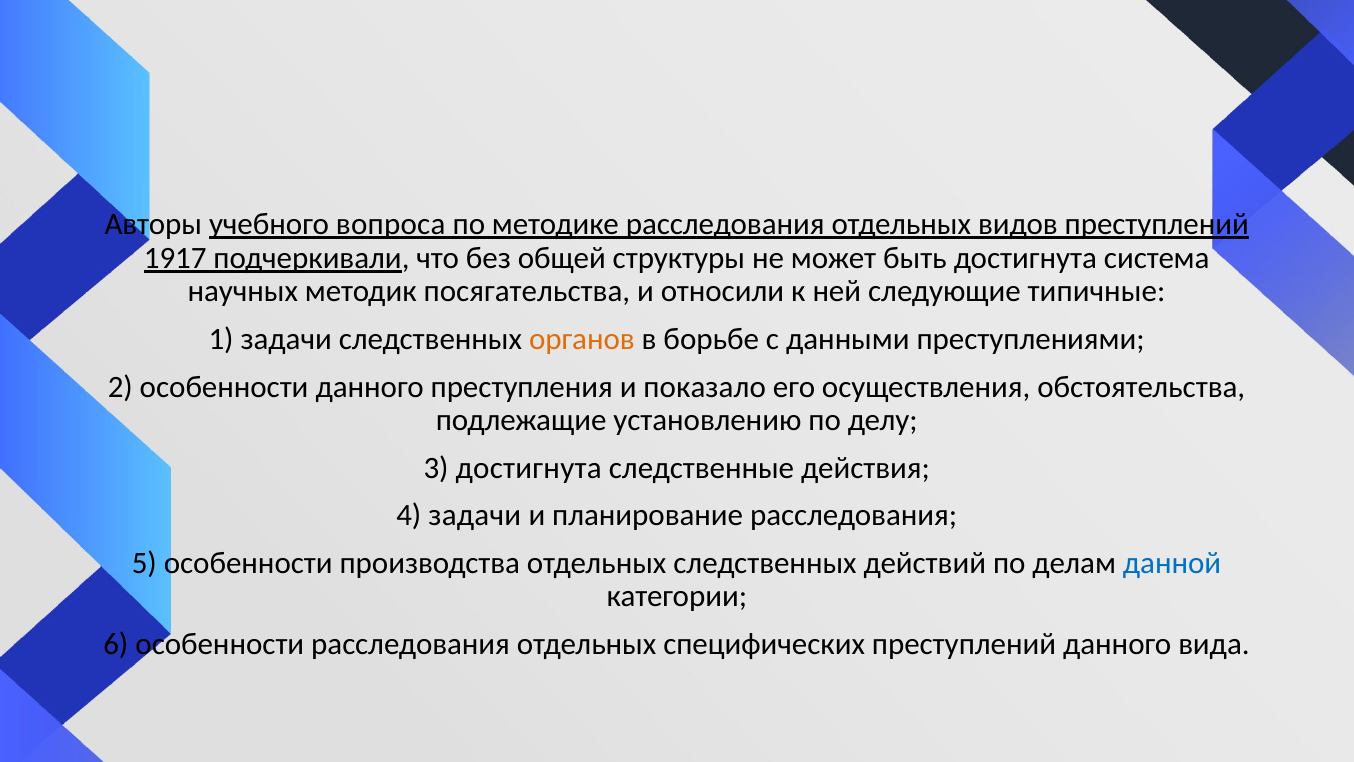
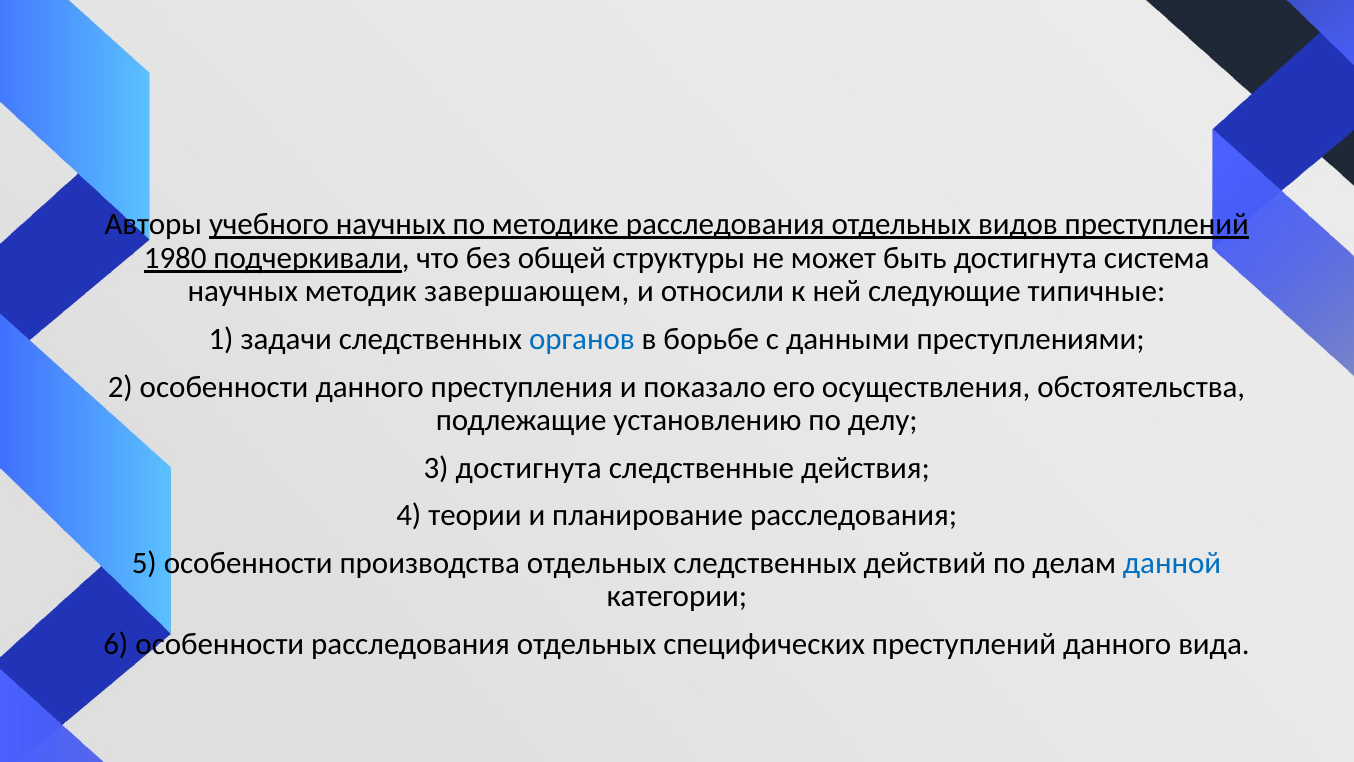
учебного вопроса: вопроса -> научных
1917: 1917 -> 1980
посягательства: посягательства -> завершающем
органов colour: orange -> blue
4 задачи: задачи -> теории
